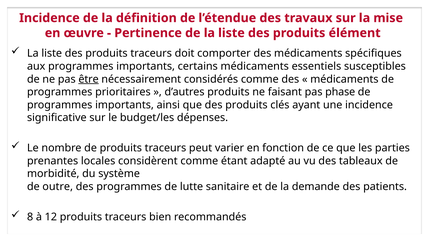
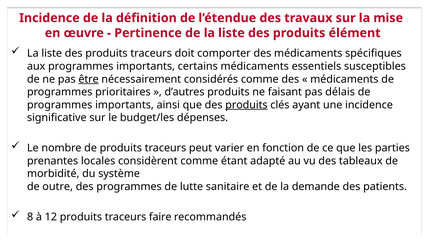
phase: phase -> délais
produits at (246, 105) underline: none -> present
bien: bien -> faire
